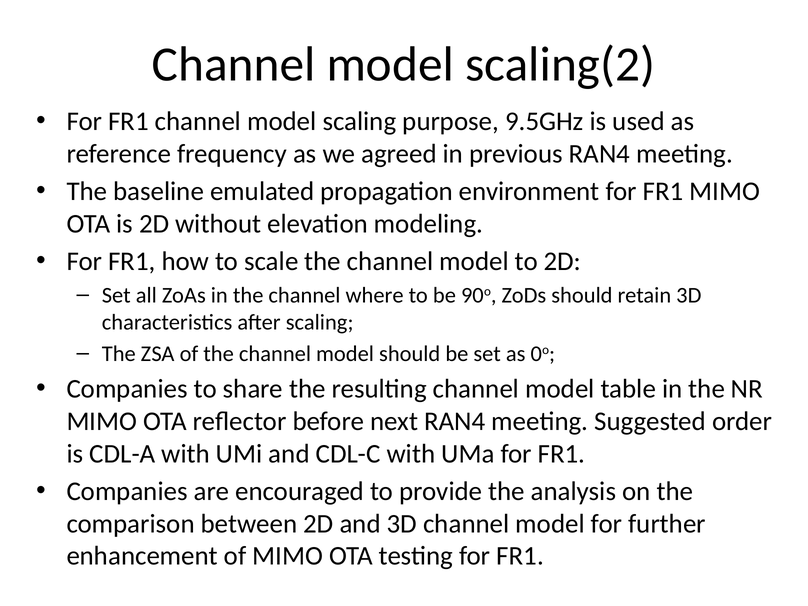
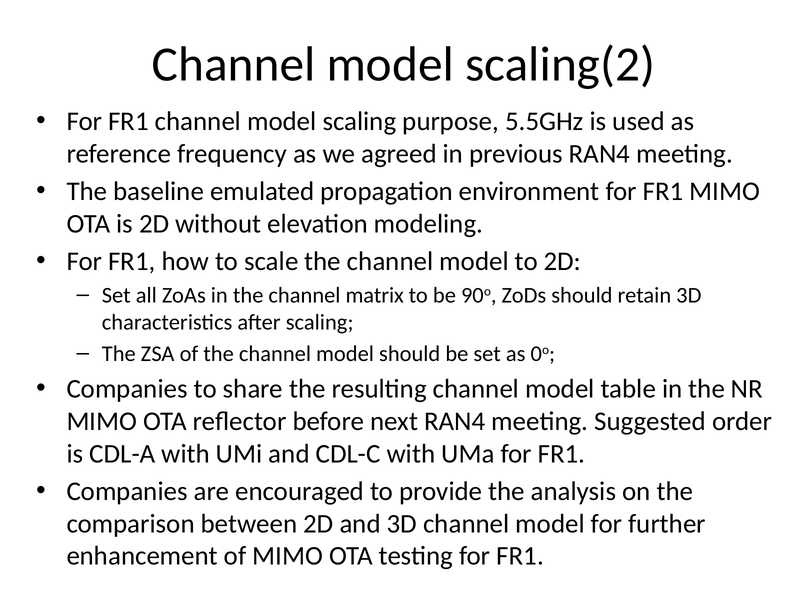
9.5GHz: 9.5GHz -> 5.5GHz
where: where -> matrix
